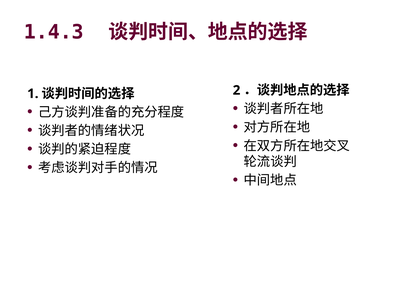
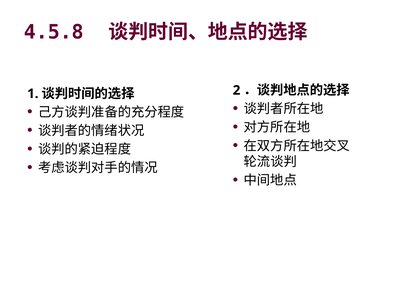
1.4.3: 1.4.3 -> 4.5.8
